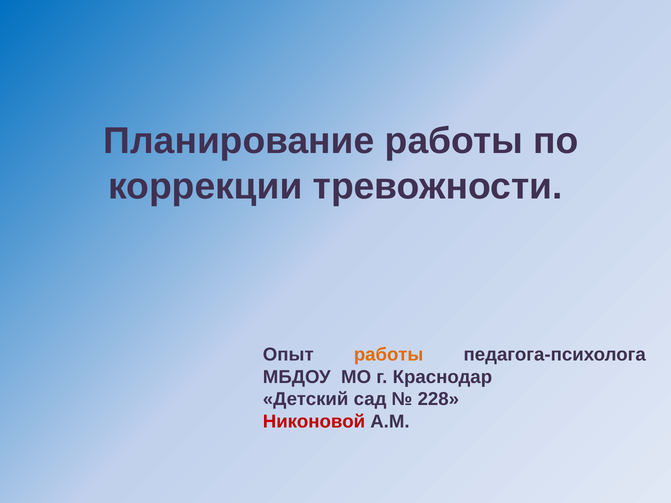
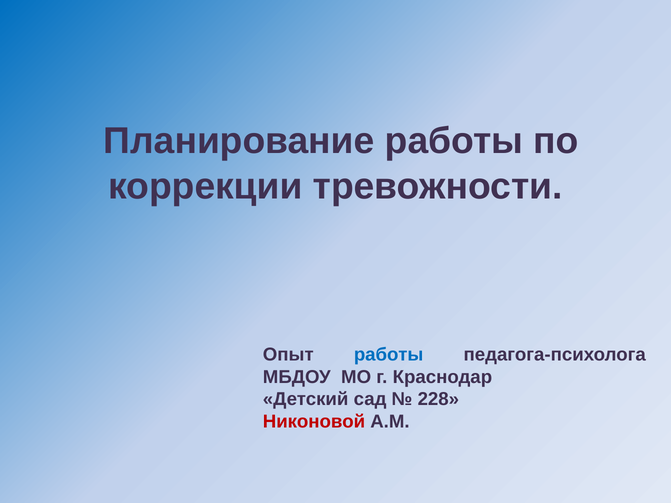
работы at (389, 355) colour: orange -> blue
